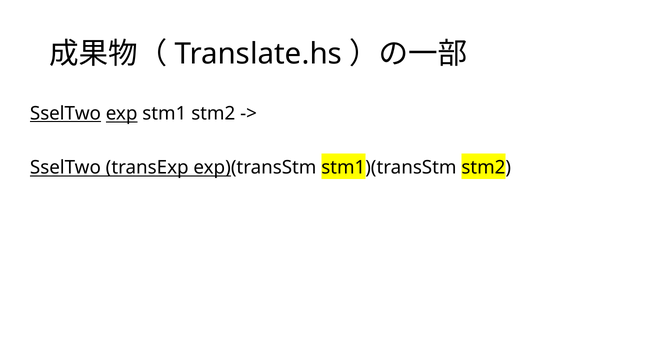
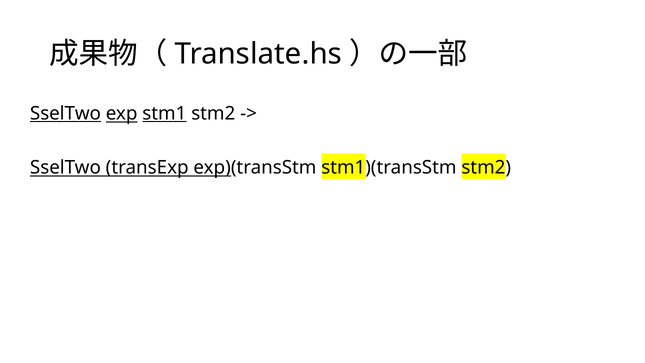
stm1 underline: none -> present
